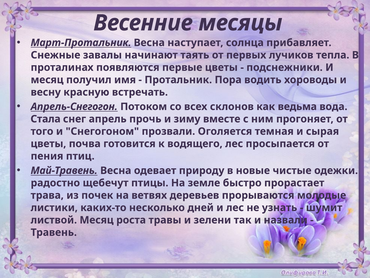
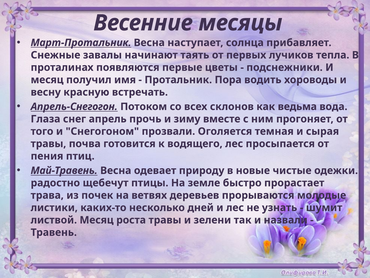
Стала: Стала -> Глаза
цветы at (48, 143): цветы -> травы
